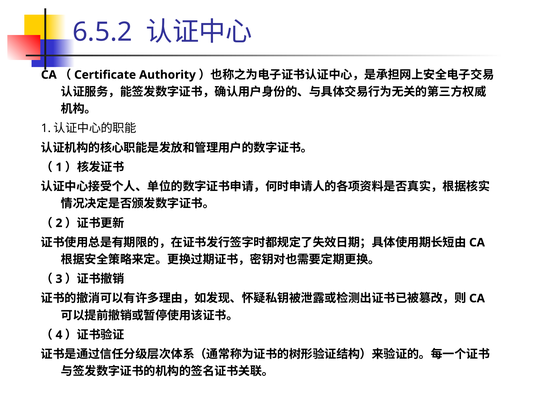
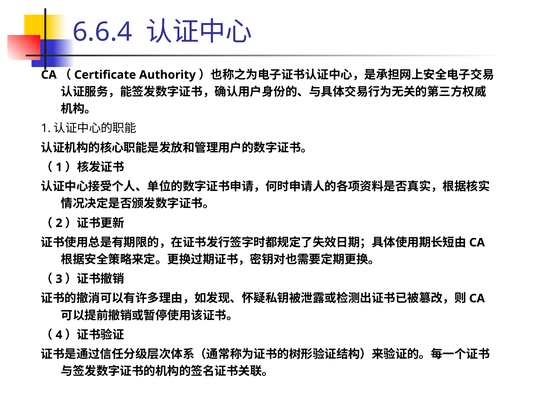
6.5.2: 6.5.2 -> 6.6.4
